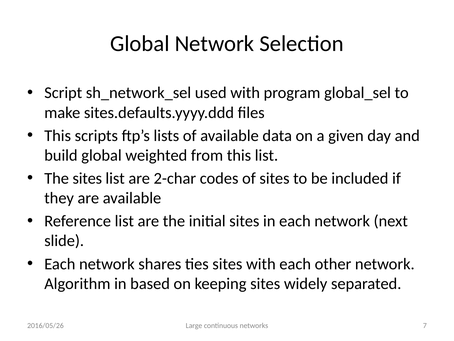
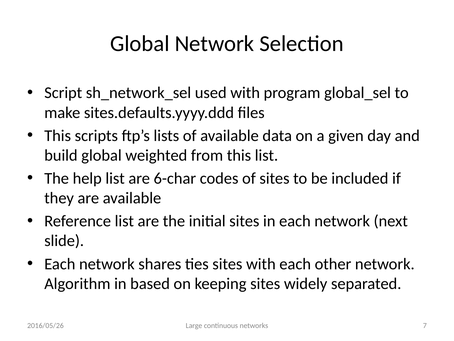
The sites: sites -> help
2-char: 2-char -> 6-char
